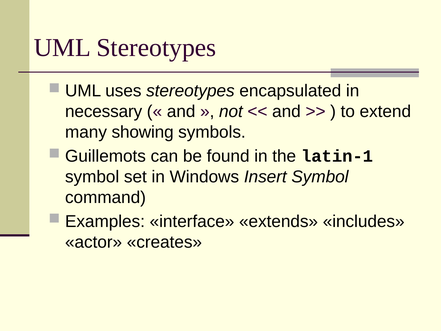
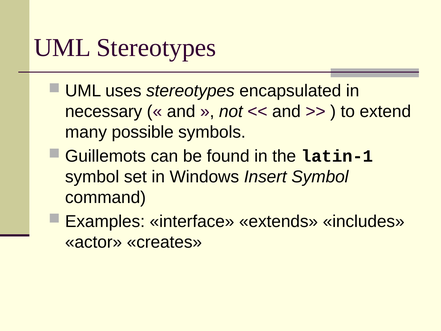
showing: showing -> possible
